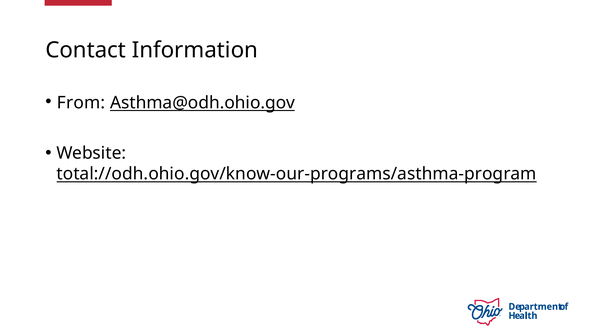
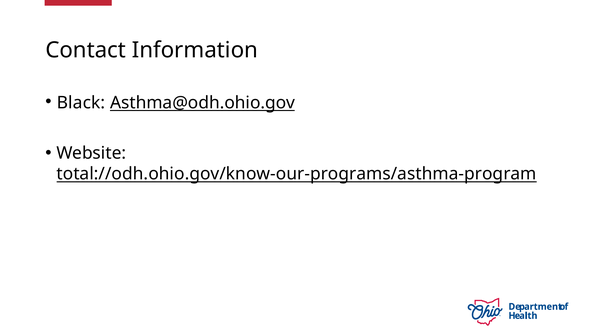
From: From -> Black
